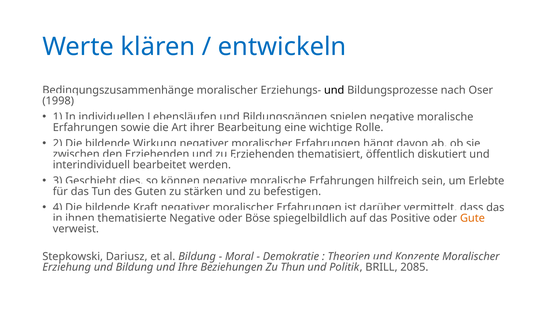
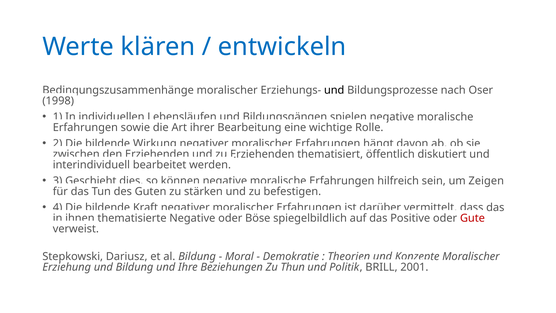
Erlebte: Erlebte -> Zeigen
Gute colour: orange -> red
2085: 2085 -> 2001
